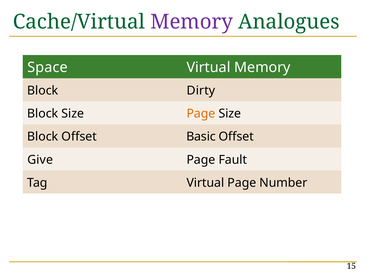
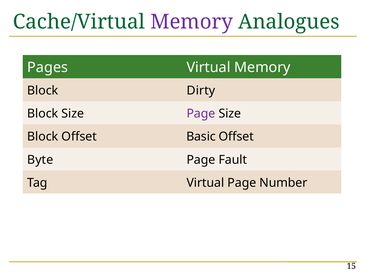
Space: Space -> Pages
Page at (201, 113) colour: orange -> purple
Give: Give -> Byte
